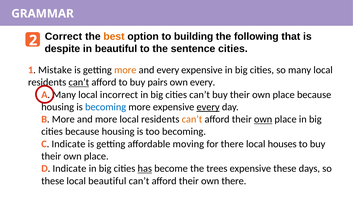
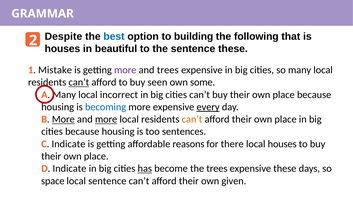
Correct: Correct -> Despite
best colour: orange -> blue
despite at (62, 49): despite -> houses
sentence cities: cities -> these
more at (125, 70) colour: orange -> purple
and every: every -> trees
pairs: pairs -> seen
own every: every -> some
More at (63, 120) underline: none -> present
more at (106, 120) underline: none -> present
own at (263, 120) underline: present -> none
too becoming: becoming -> sentences
moving: moving -> reasons
these at (53, 181): these -> space
local beautiful: beautiful -> sentence
own there: there -> given
